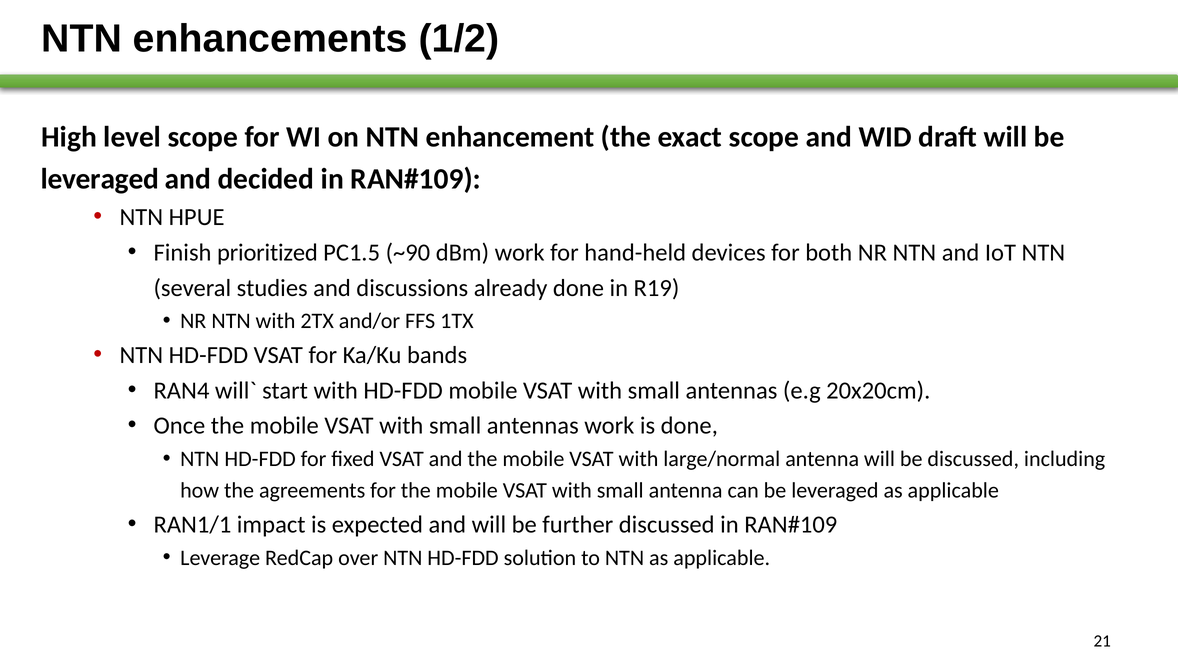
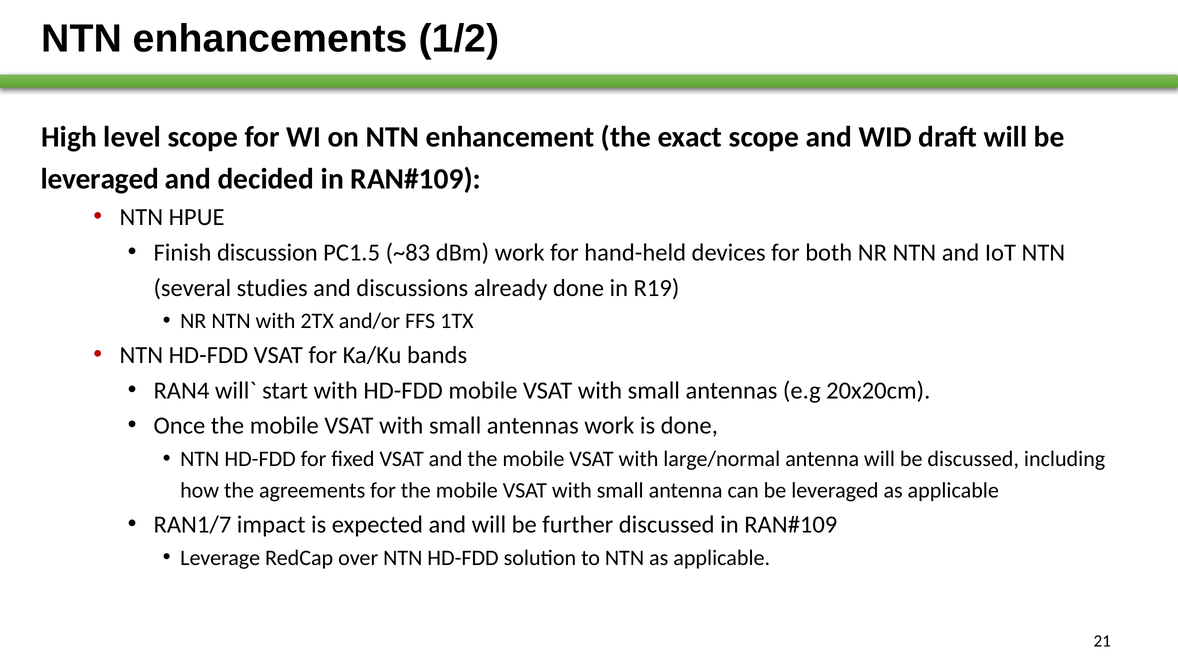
prioritized: prioritized -> discussion
~90: ~90 -> ~83
RAN1/1: RAN1/1 -> RAN1/7
